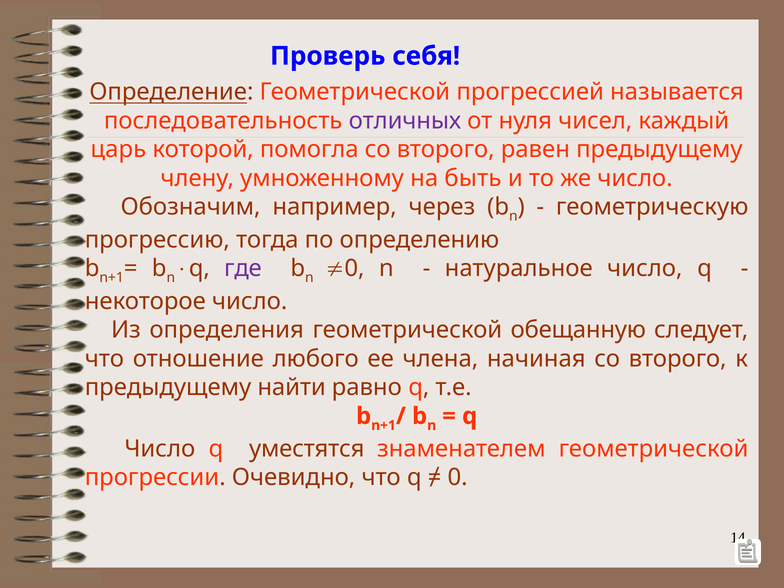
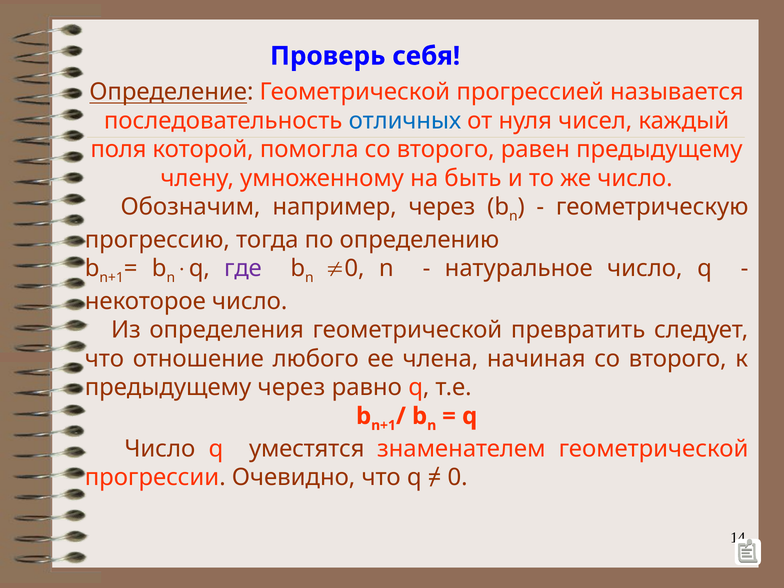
отличных colour: purple -> blue
царь: царь -> поля
обещанную: обещанную -> превратить
предыдущему найти: найти -> через
